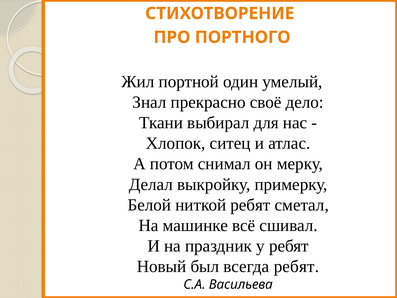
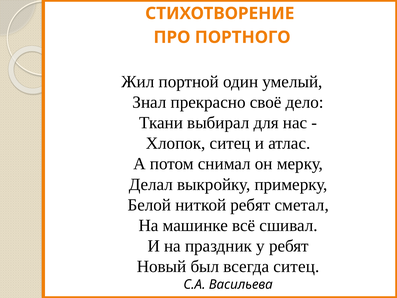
всегда ребят: ребят -> ситец
